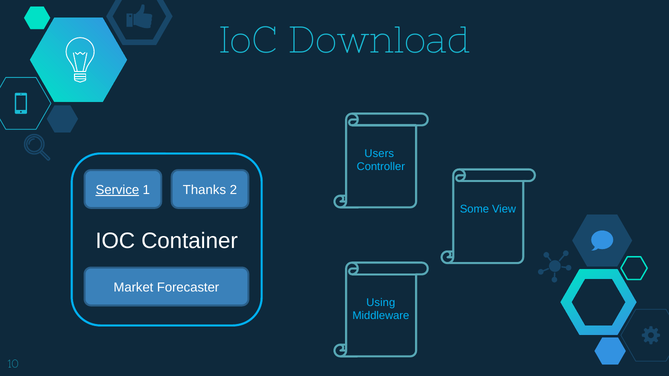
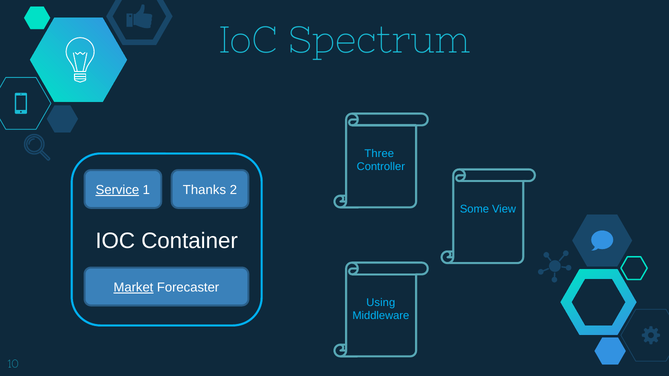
Download: Download -> Spectrum
Users: Users -> Three
Market underline: none -> present
